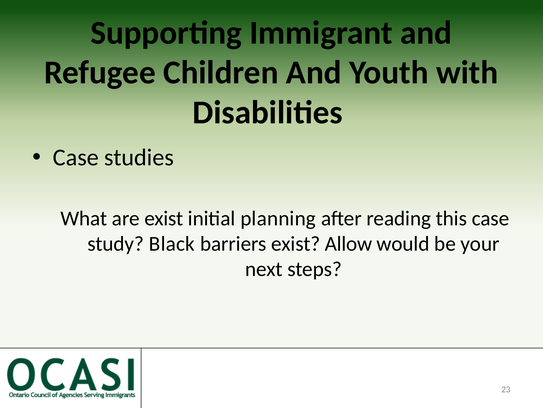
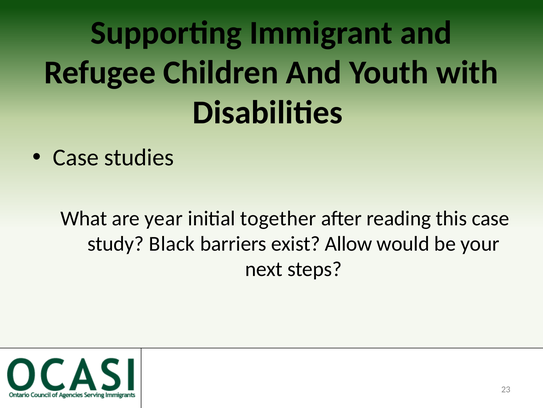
are exist: exist -> year
planning: planning -> together
